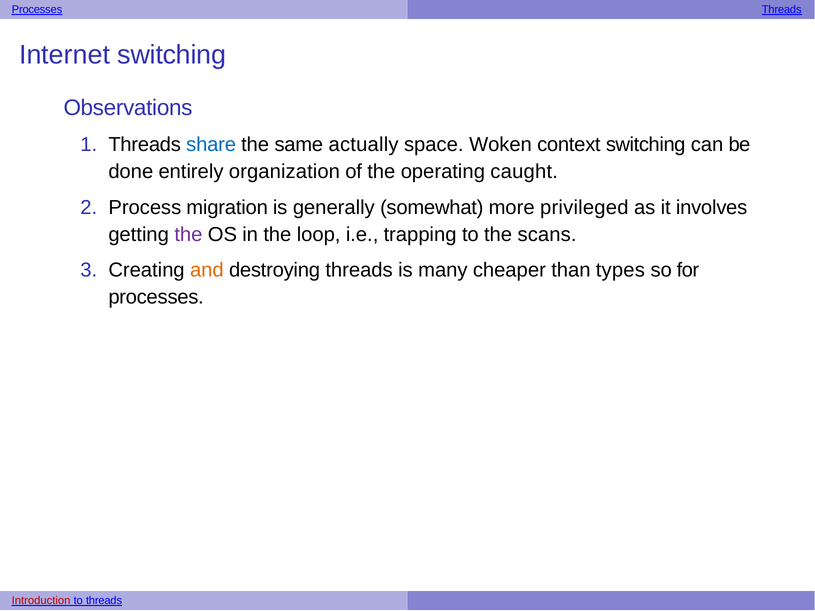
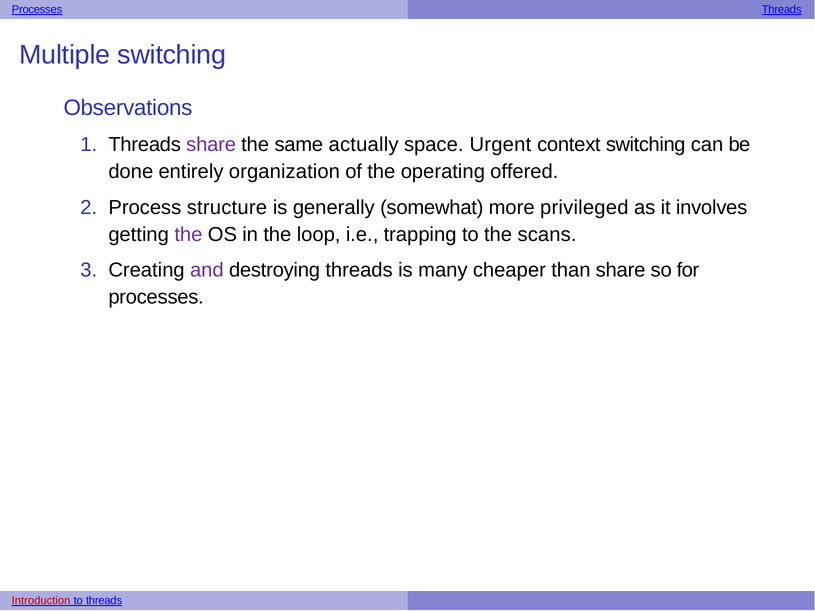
Internet: Internet -> Multiple
share at (211, 145) colour: blue -> purple
Woken: Woken -> Urgent
caught: caught -> offered
migration: migration -> structure
and colour: orange -> purple
than types: types -> share
